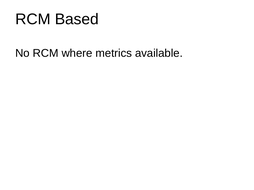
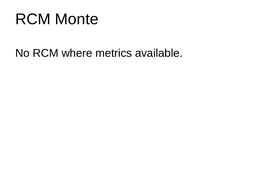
Based: Based -> Monte
